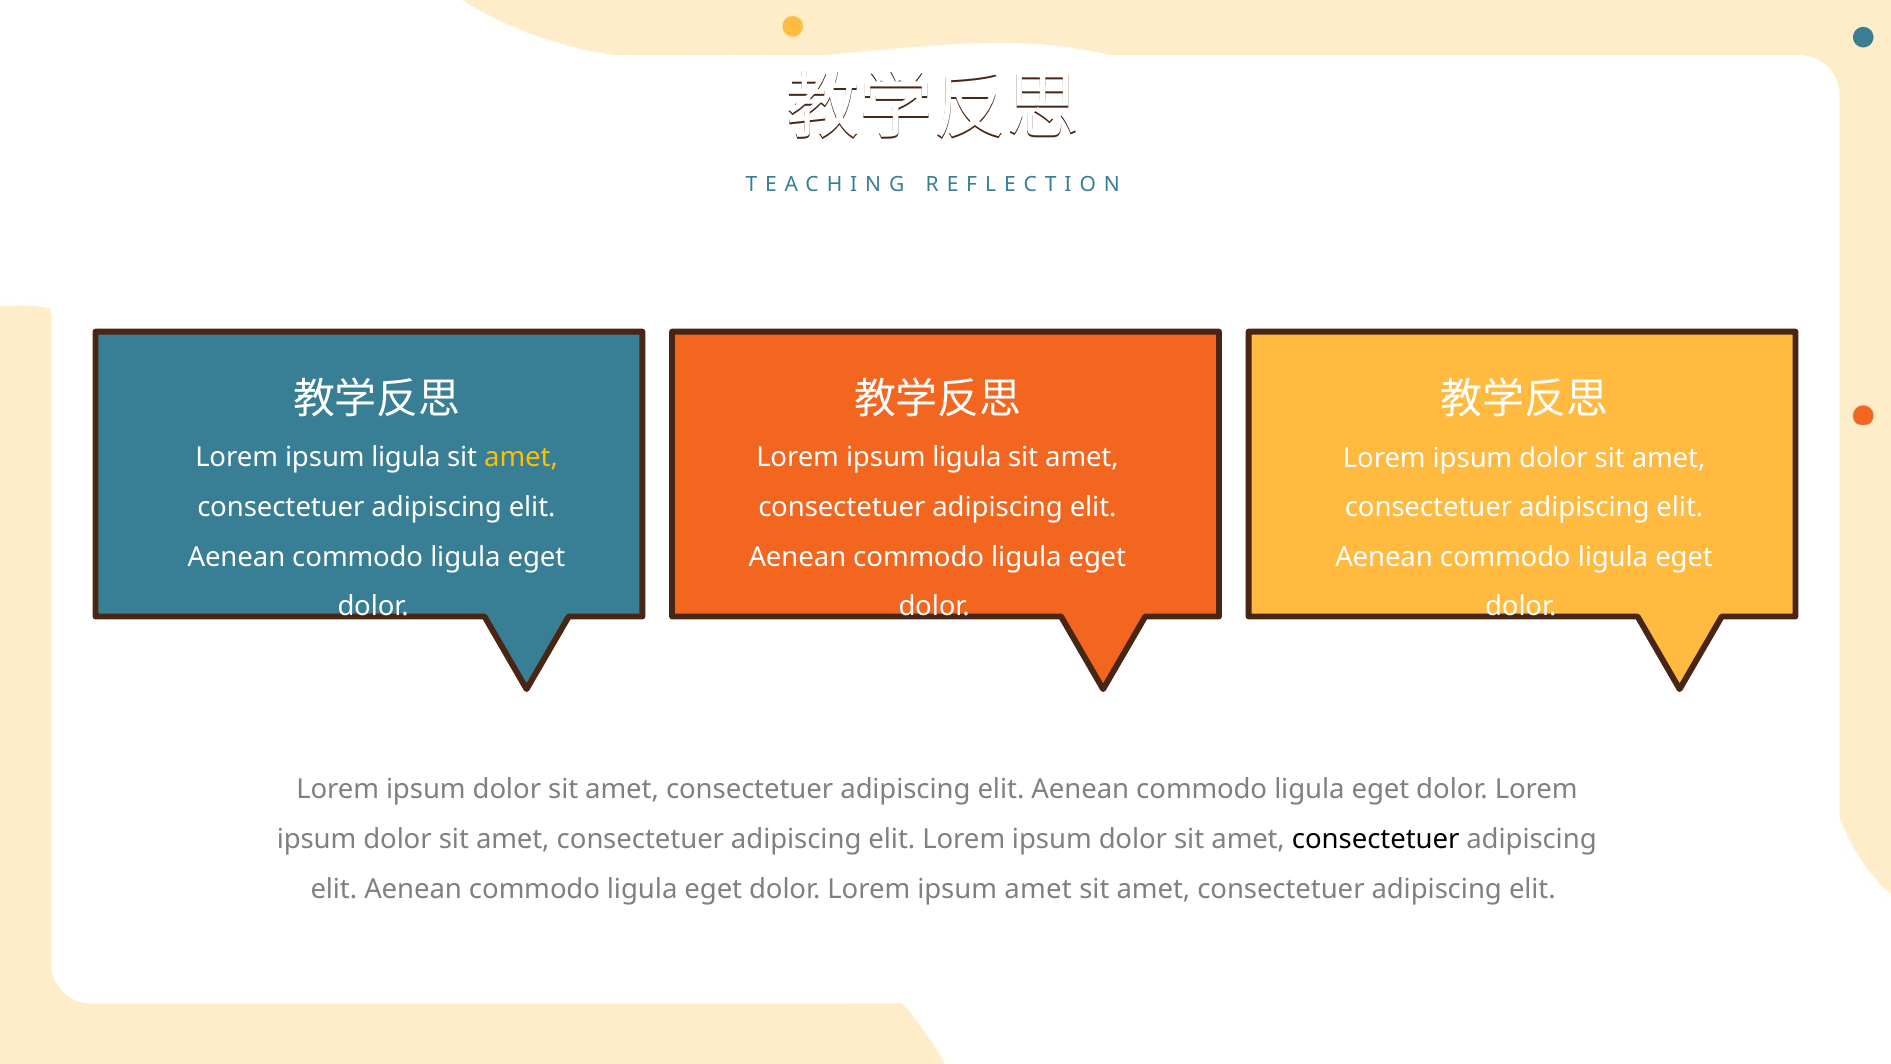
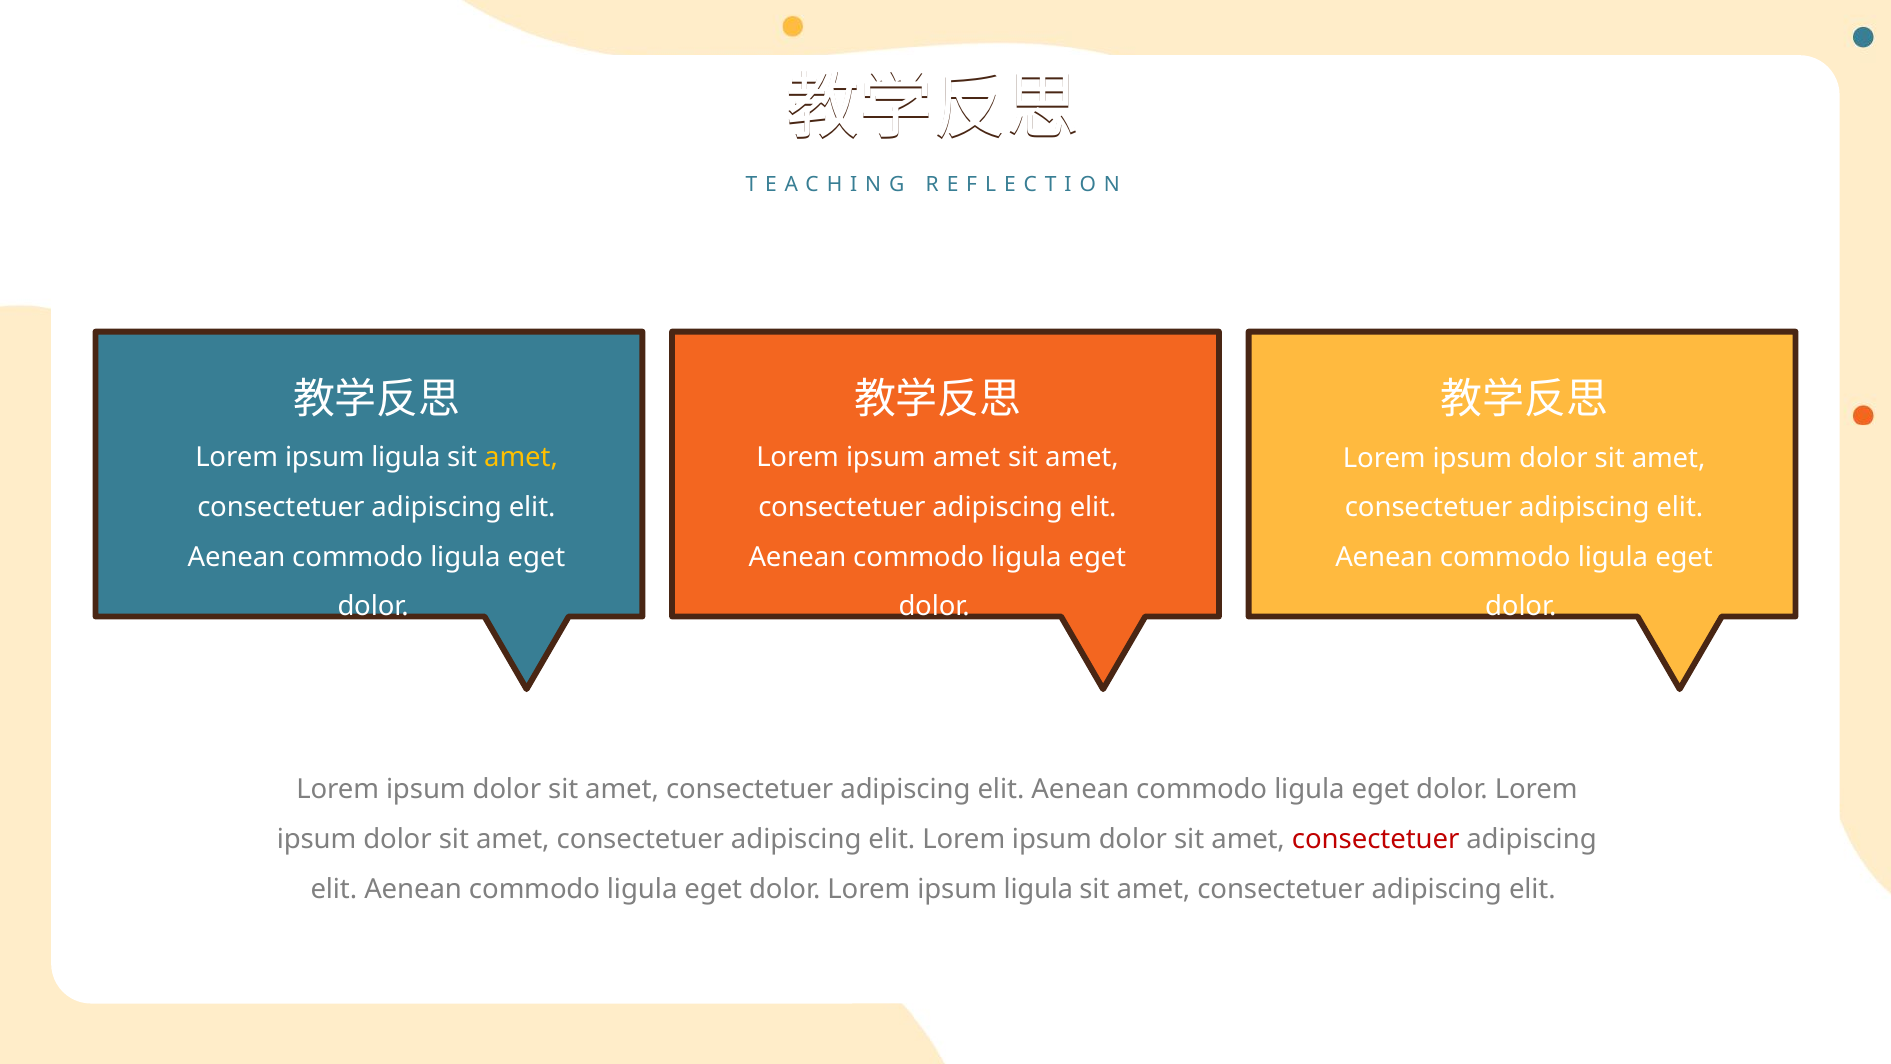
ligula at (967, 458): ligula -> amet
consectetuer at (1376, 839) colour: black -> red
dolor Lorem ipsum amet: amet -> ligula
